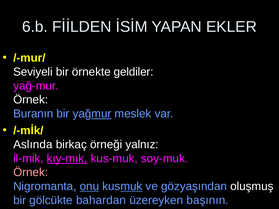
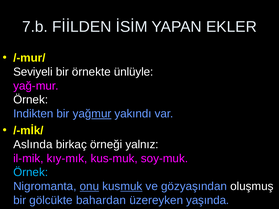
6.b: 6.b -> 7.b
geldiler: geldiler -> ünlüyle
Buranın: Buranın -> Indikten
meslek: meslek -> yakındı
kıy-mık underline: present -> none
Örnek at (31, 173) colour: pink -> light blue
başının: başının -> yaşında
